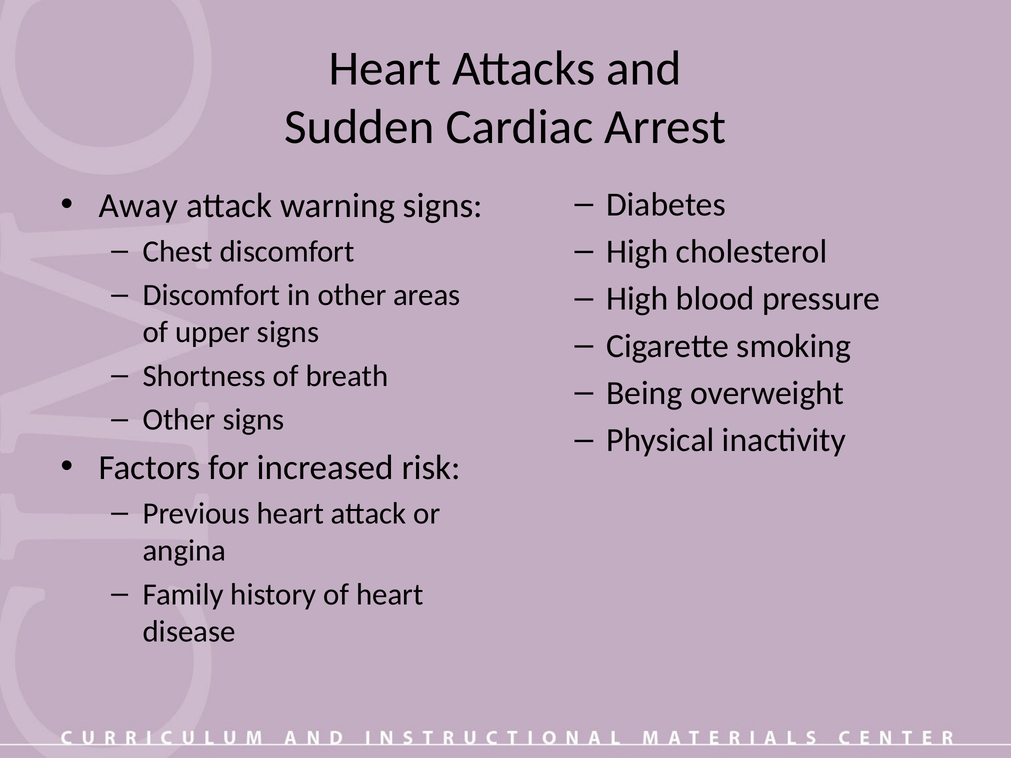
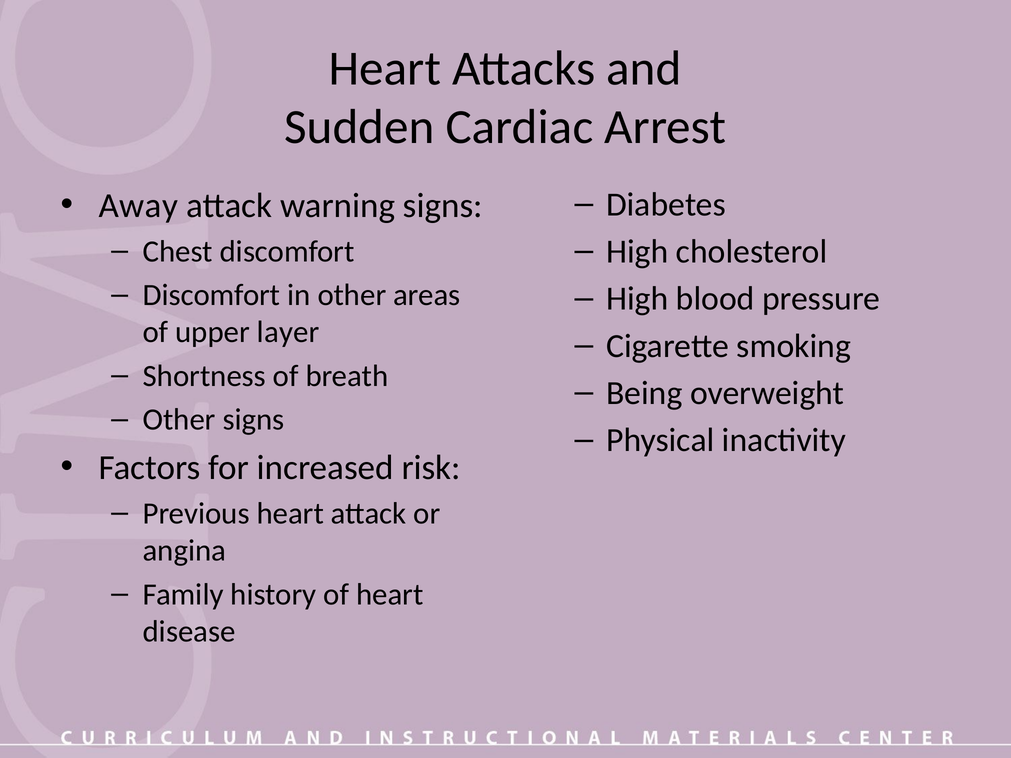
upper signs: signs -> layer
